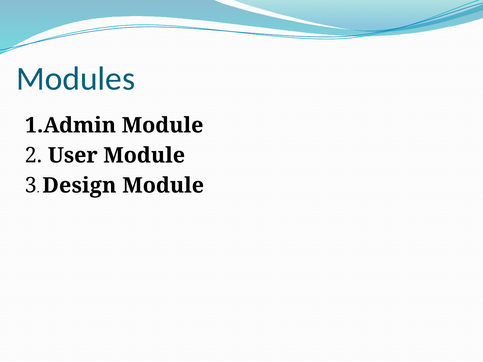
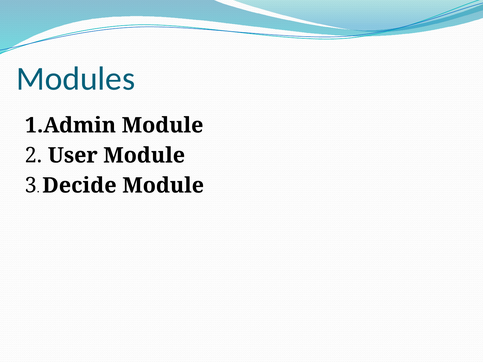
Design: Design -> Decide
